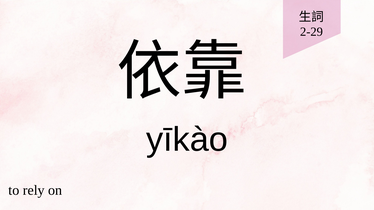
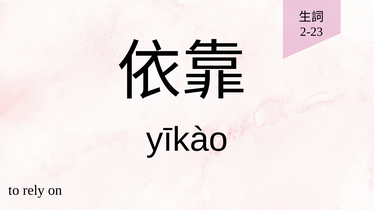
2-29: 2-29 -> 2-23
